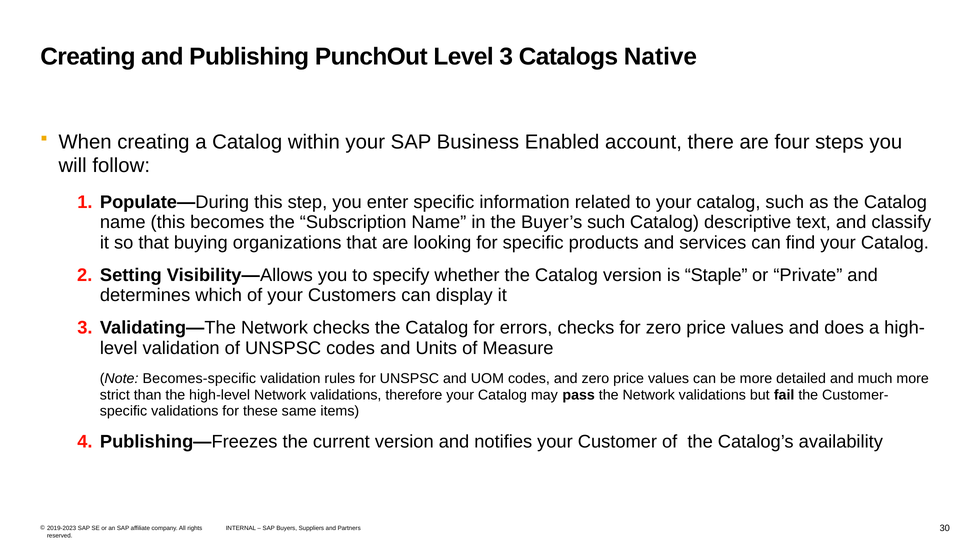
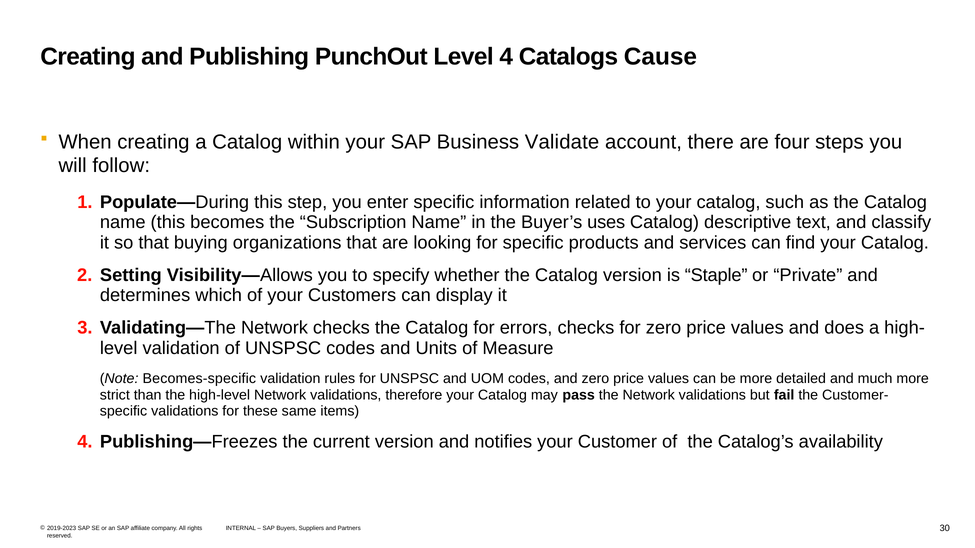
Level 3: 3 -> 4
Native: Native -> Cause
Enabled: Enabled -> Validate
Buyer’s such: such -> uses
